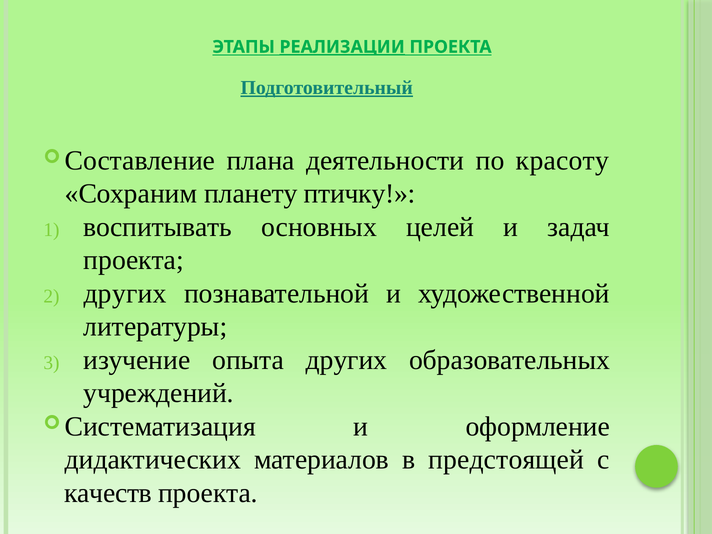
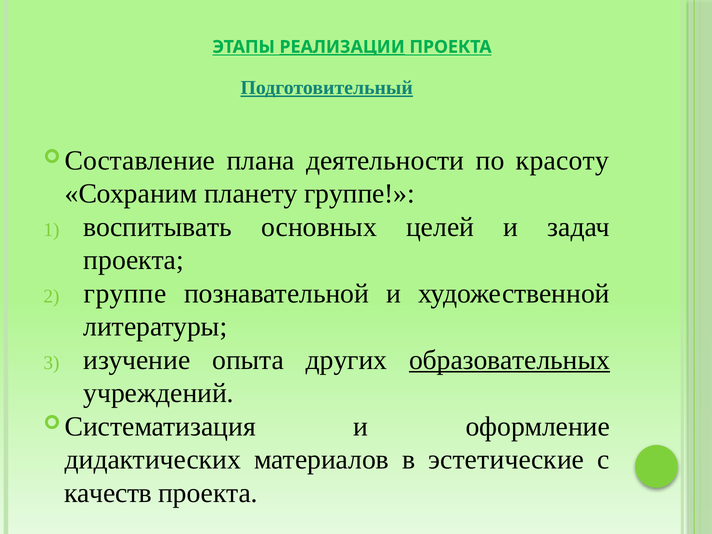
планету птичку: птичку -> группе
других at (125, 293): других -> группе
образовательных underline: none -> present
предстоящей: предстоящей -> эстетические
